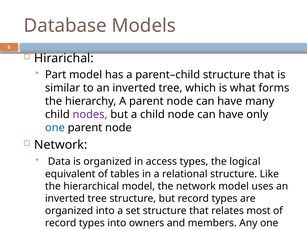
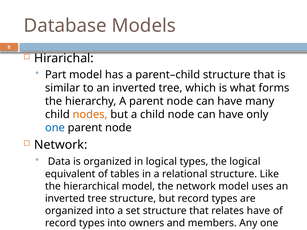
nodes colour: purple -> orange
in access: access -> logical
relates most: most -> have
